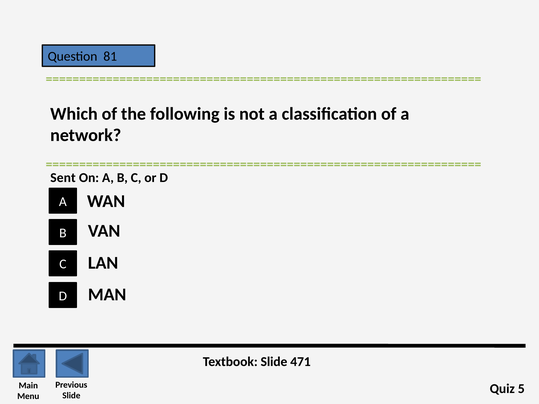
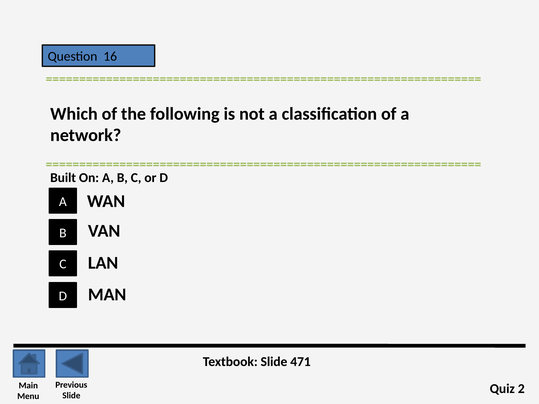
81: 81 -> 16
Sent: Sent -> Built
5: 5 -> 2
